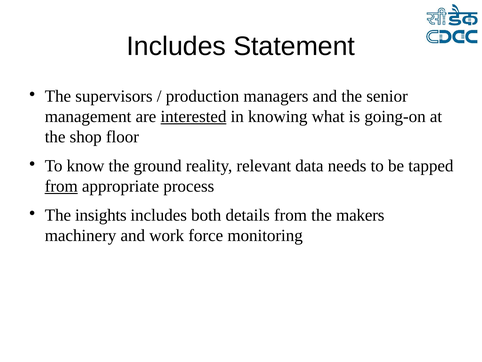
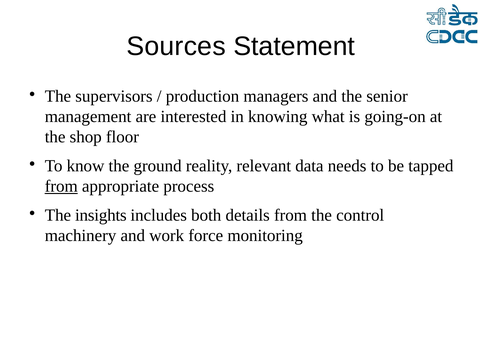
Includes at (176, 46): Includes -> Sources
interested underline: present -> none
makers: makers -> control
